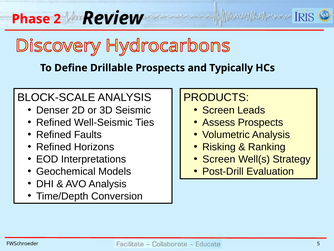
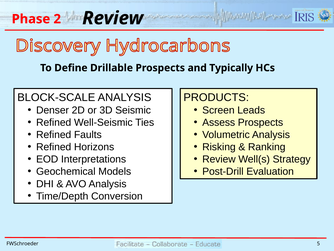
Screen at (219, 159): Screen -> Review
